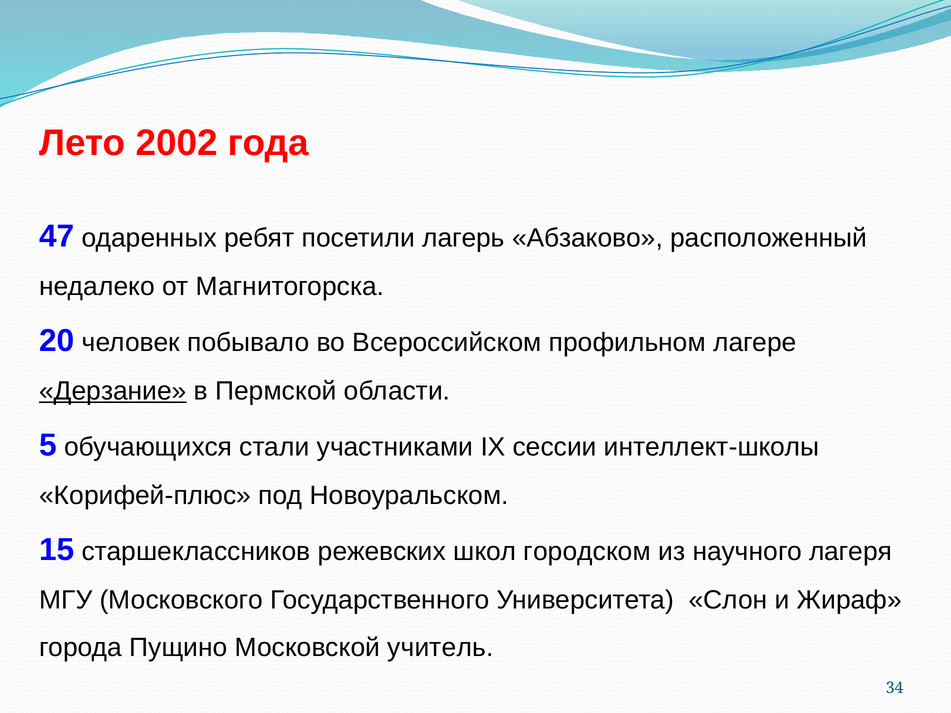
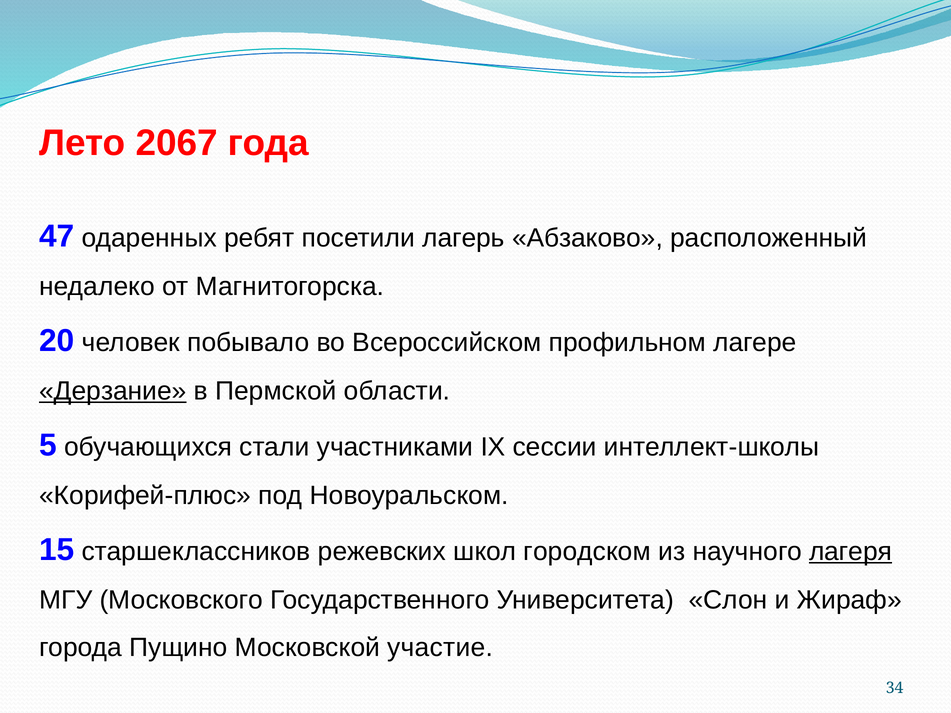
2002: 2002 -> 2067
лагеря underline: none -> present
учитель: учитель -> участие
